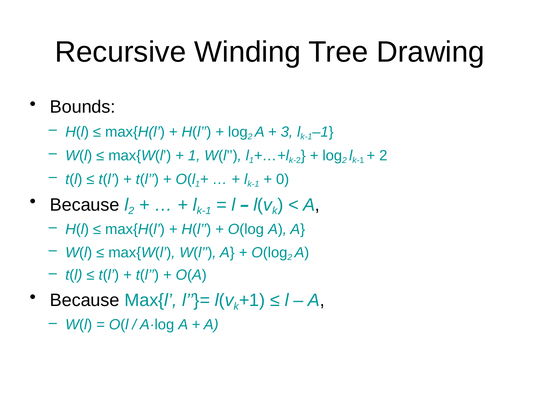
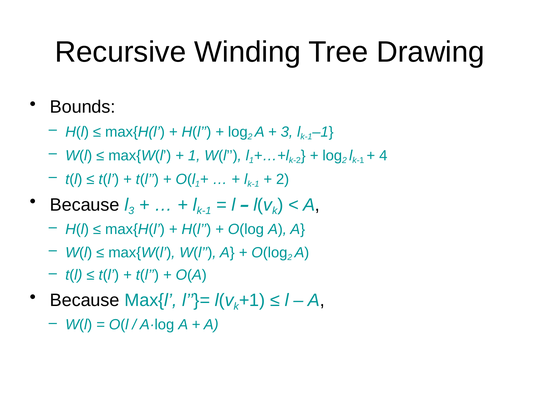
2 at (383, 156): 2 -> 4
0 at (283, 179): 0 -> 2
l 2: 2 -> 3
